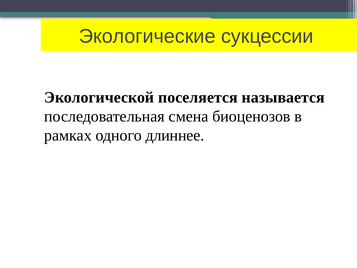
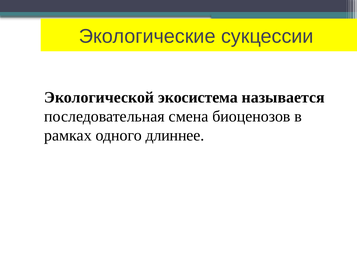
поселяется: поселяется -> экосистема
